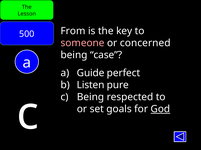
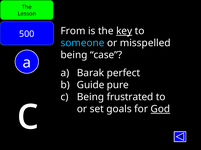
key underline: none -> present
someone colour: pink -> light blue
concerned: concerned -> misspelled
Guide: Guide -> Barak
Listen: Listen -> Guide
respected: respected -> frustrated
